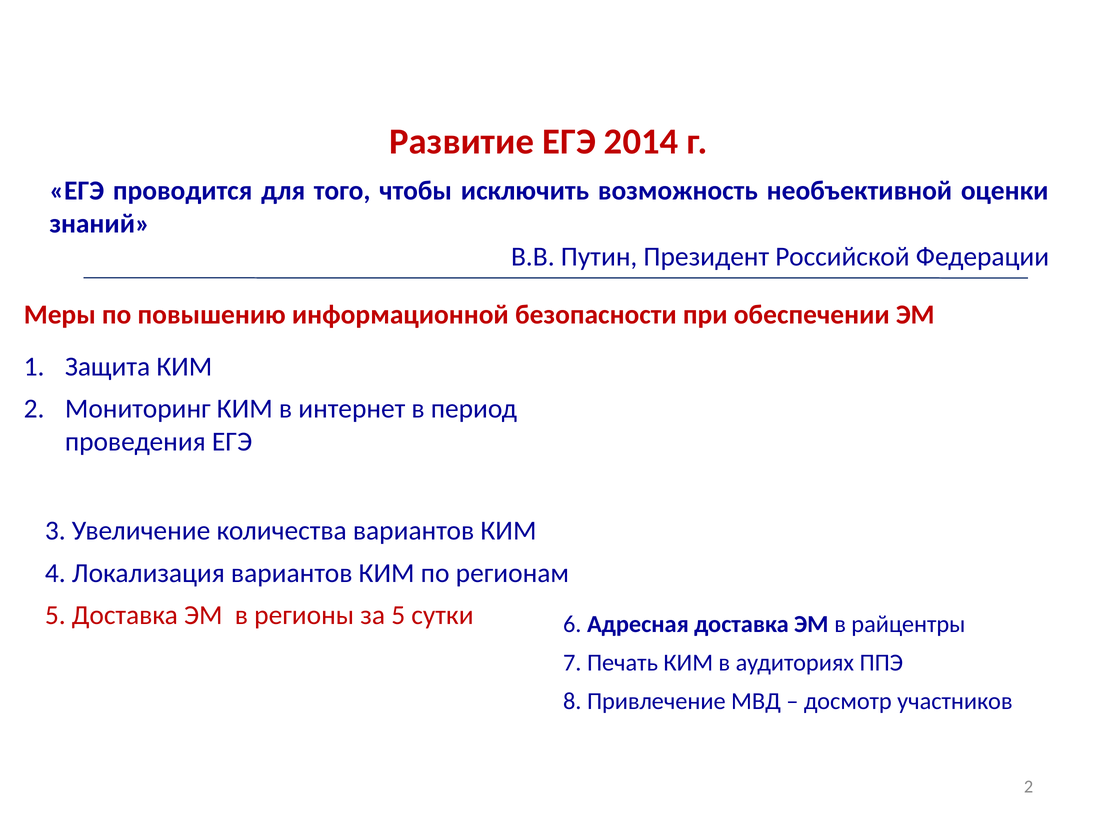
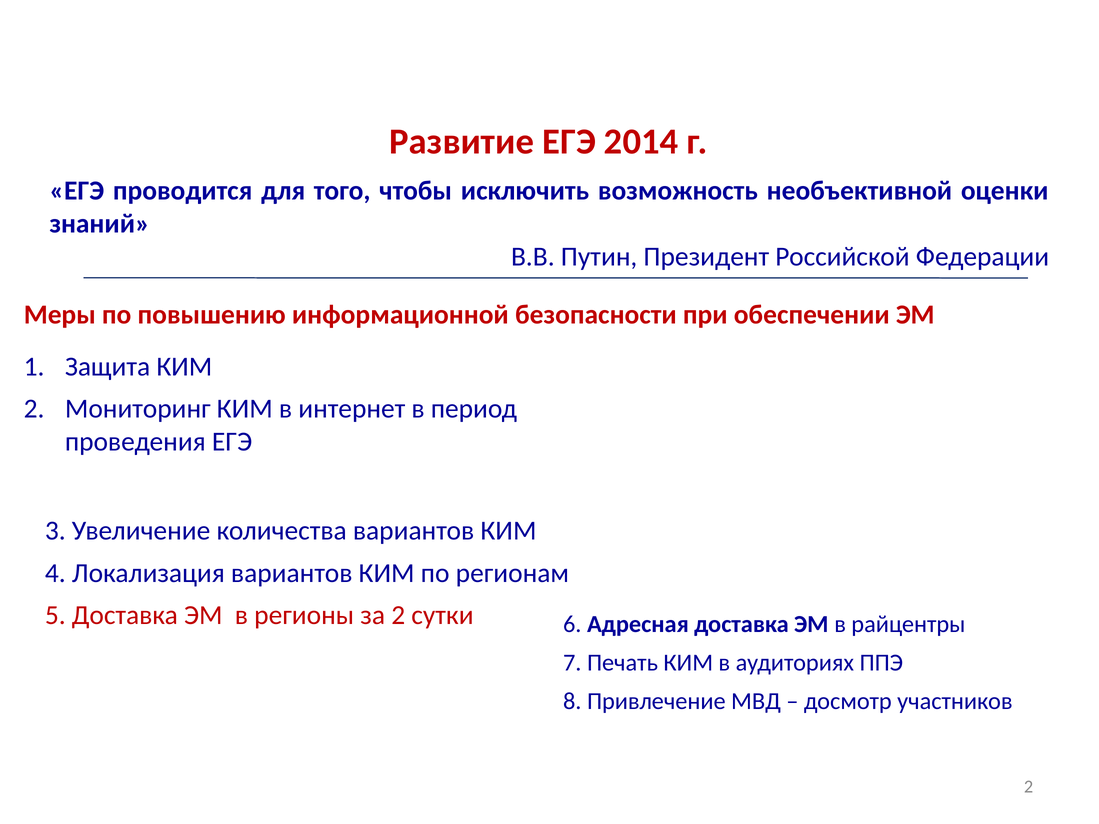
за 5: 5 -> 2
